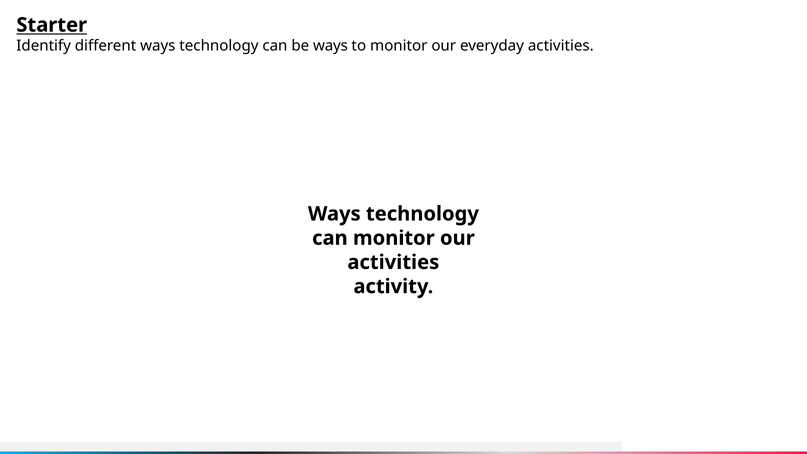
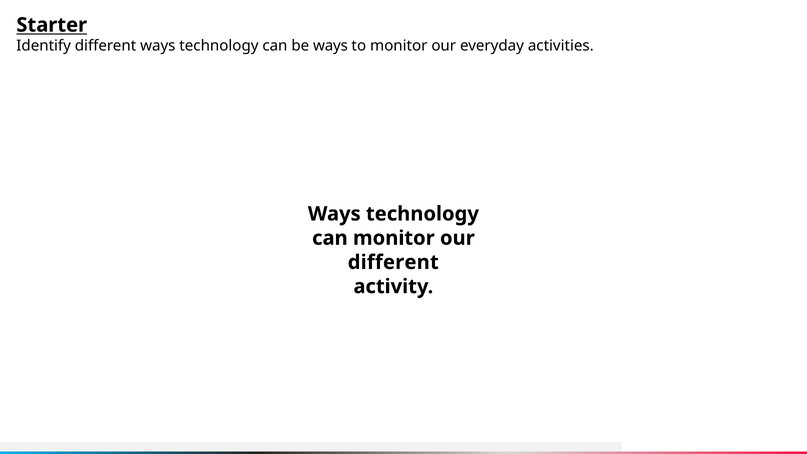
activities at (393, 262): activities -> different
